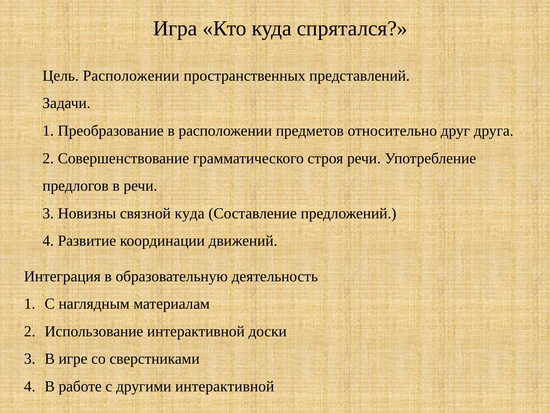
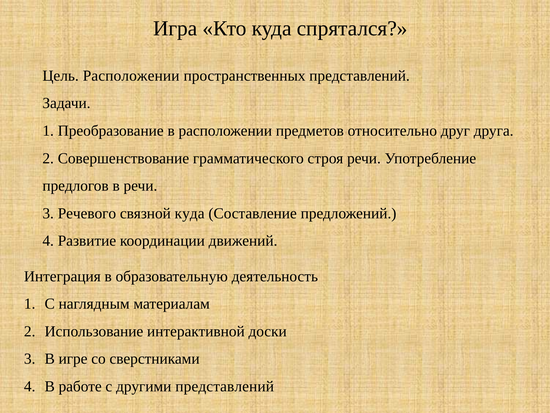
Новизны: Новизны -> Речевого
другими интерактивной: интерактивной -> представлений
